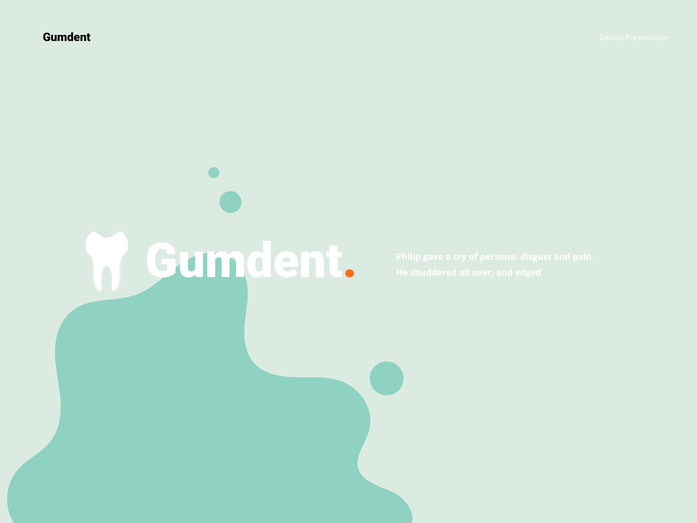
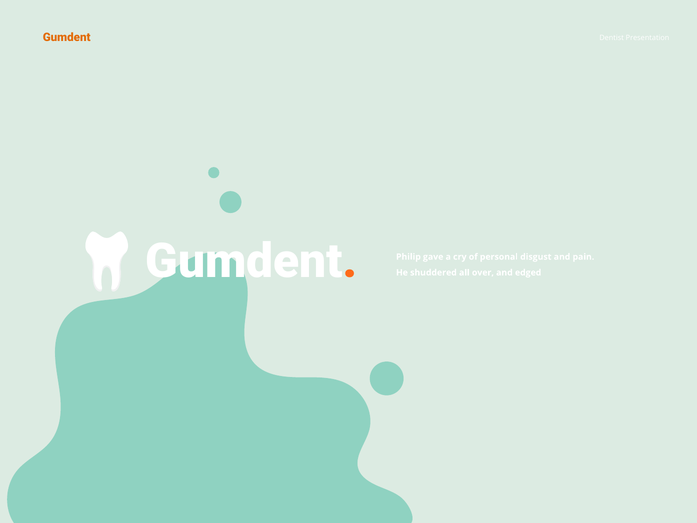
Gumdent at (67, 37) colour: black -> orange
